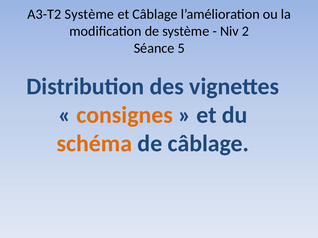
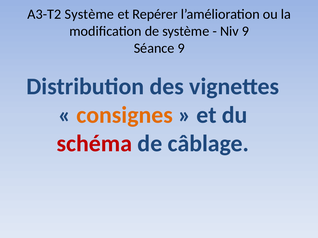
et Câblage: Câblage -> Repérer
Niv 2: 2 -> 9
Séance 5: 5 -> 9
schéma colour: orange -> red
